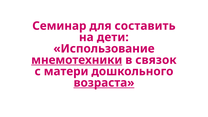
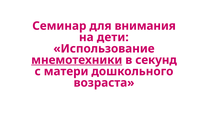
составить: составить -> внимания
связок: связок -> секунд
возраста underline: present -> none
